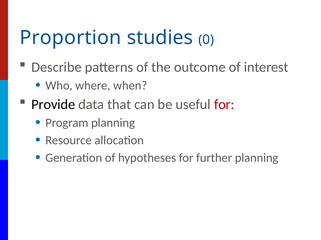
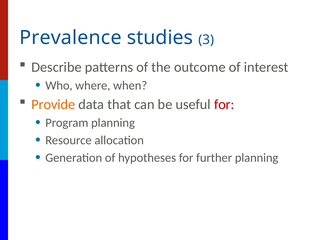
Proportion: Proportion -> Prevalence
0: 0 -> 3
Provide colour: black -> orange
